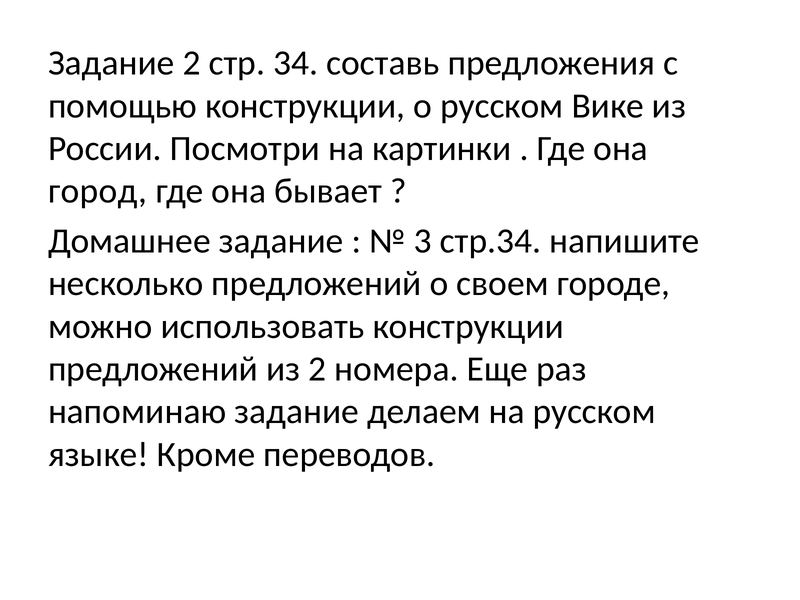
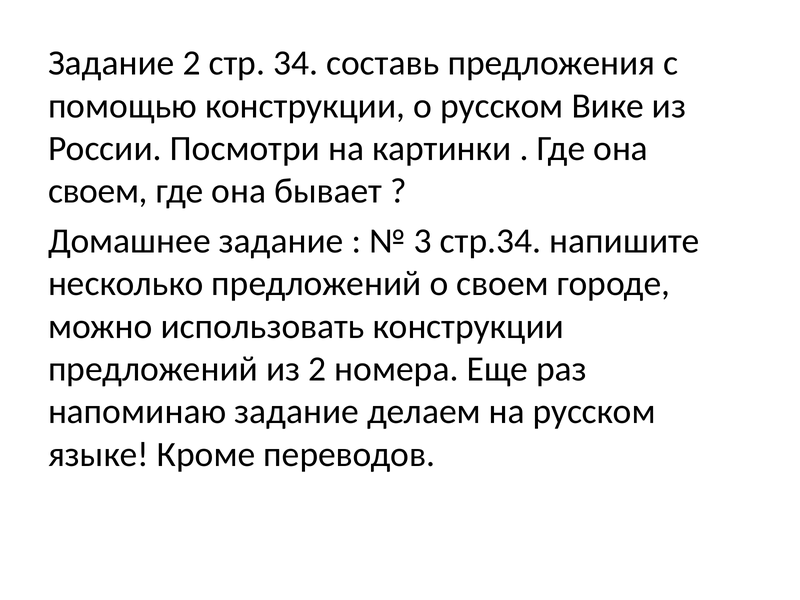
город at (98, 191): город -> своем
